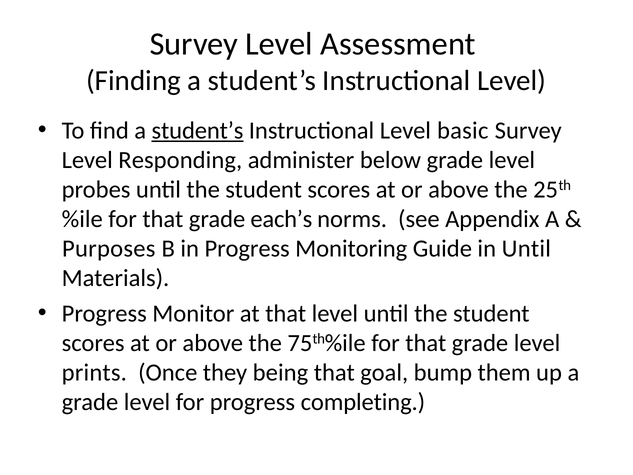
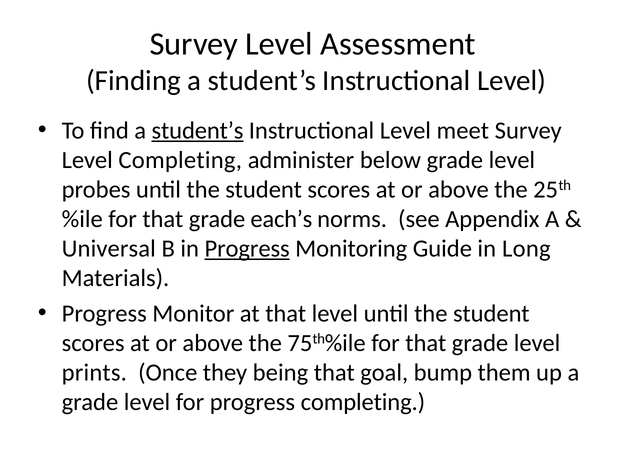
basic: basic -> meet
Level Responding: Responding -> Completing
Purposes: Purposes -> Universal
Progress at (247, 249) underline: none -> present
in Until: Until -> Long
